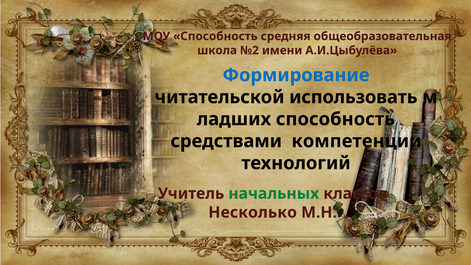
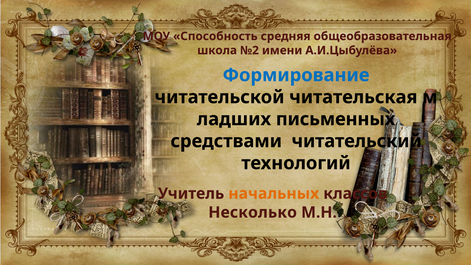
использовать: использовать -> читательская
способность at (335, 119): способность -> письменных
компетенции: компетенции -> читательский
начальных colour: green -> orange
